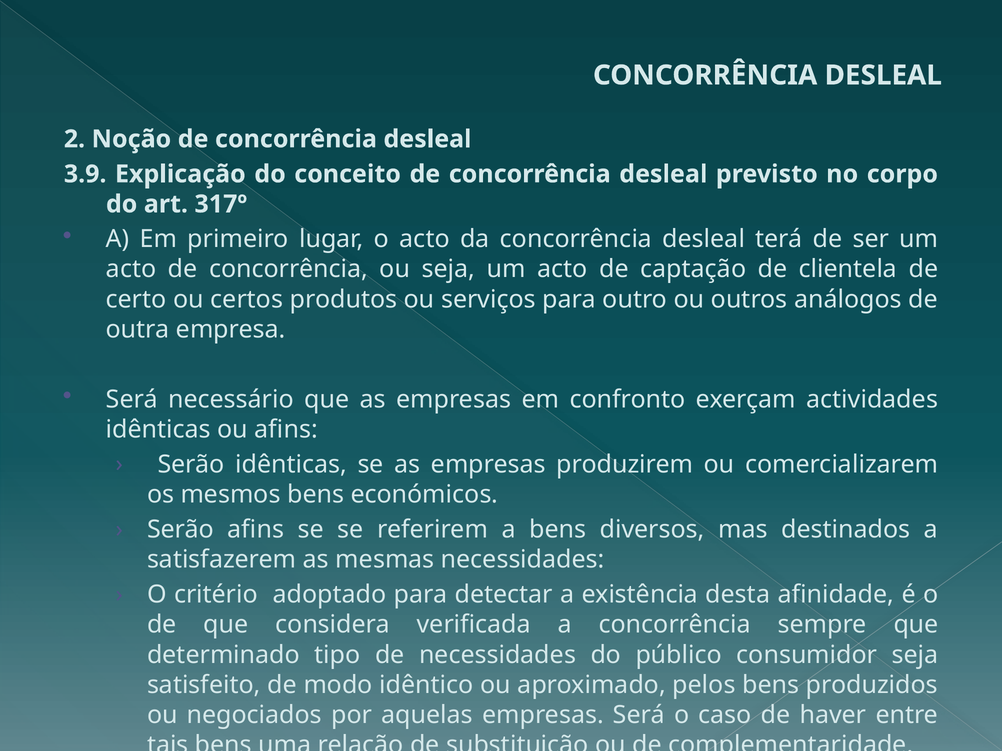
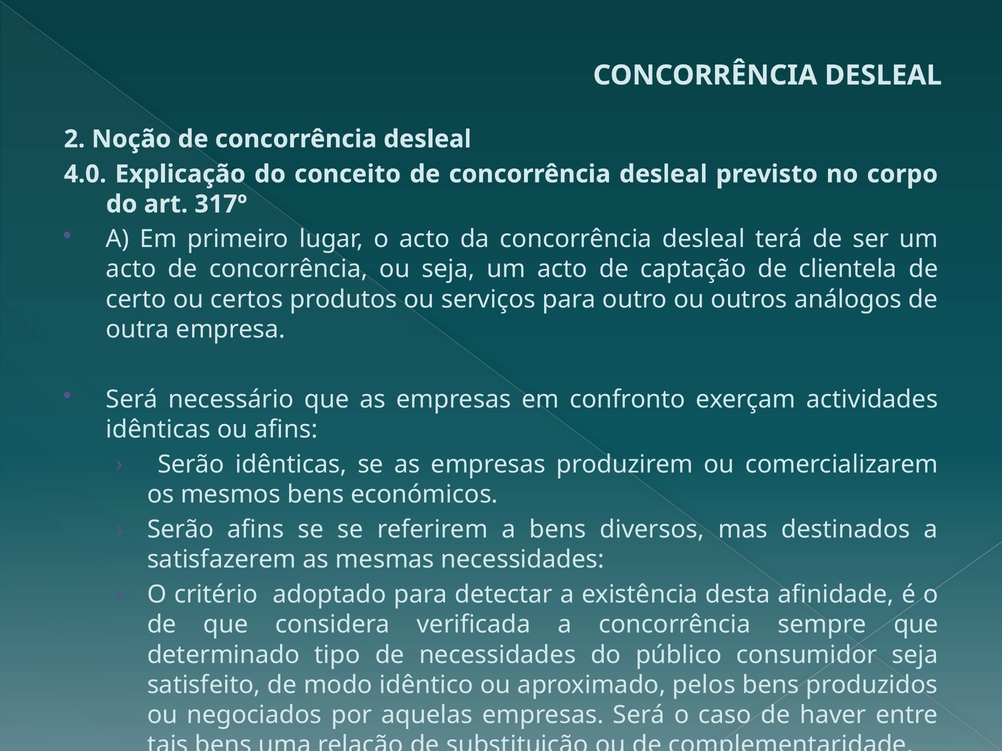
3.9: 3.9 -> 4.0
